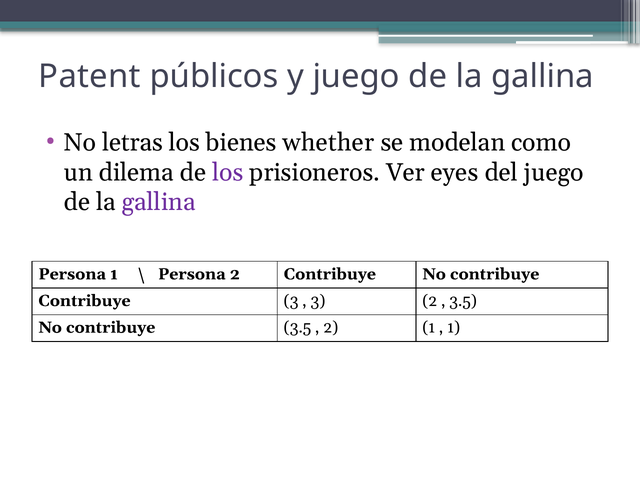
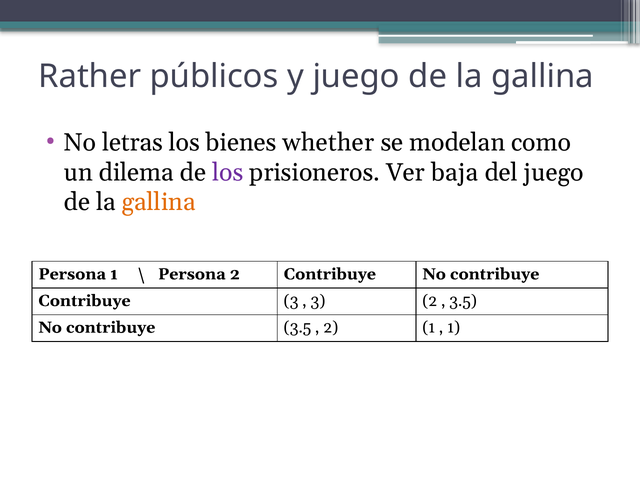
Patent: Patent -> Rather
eyes: eyes -> baja
gallina at (159, 202) colour: purple -> orange
